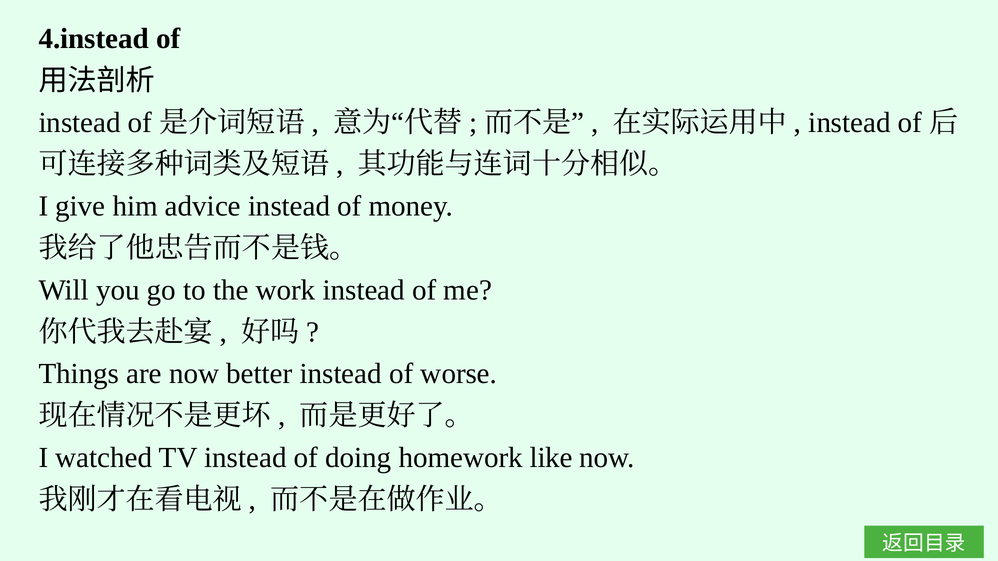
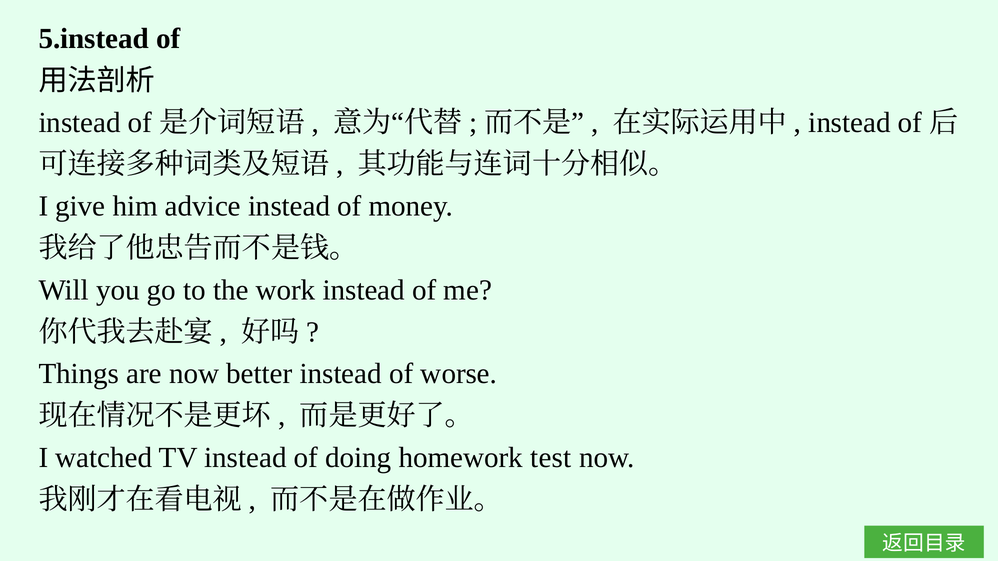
4.instead: 4.instead -> 5.instead
like: like -> test
